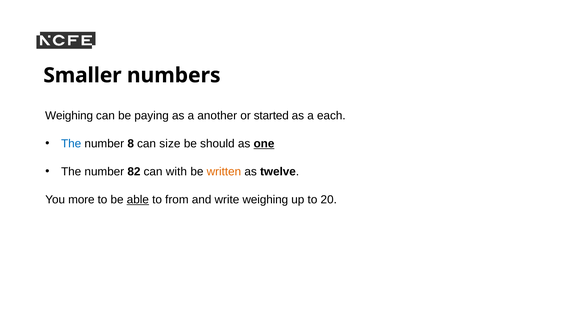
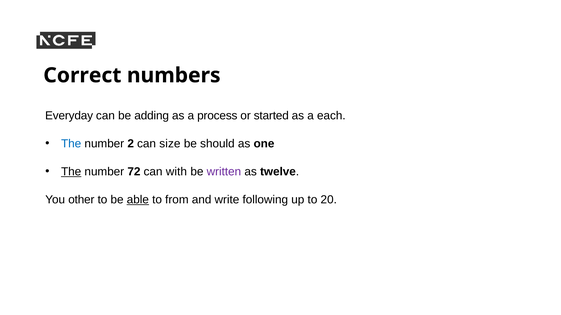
Smaller: Smaller -> Correct
Weighing at (69, 116): Weighing -> Everyday
paying: paying -> adding
another: another -> process
8: 8 -> 2
one underline: present -> none
The at (71, 172) underline: none -> present
82: 82 -> 72
written colour: orange -> purple
more: more -> other
write weighing: weighing -> following
